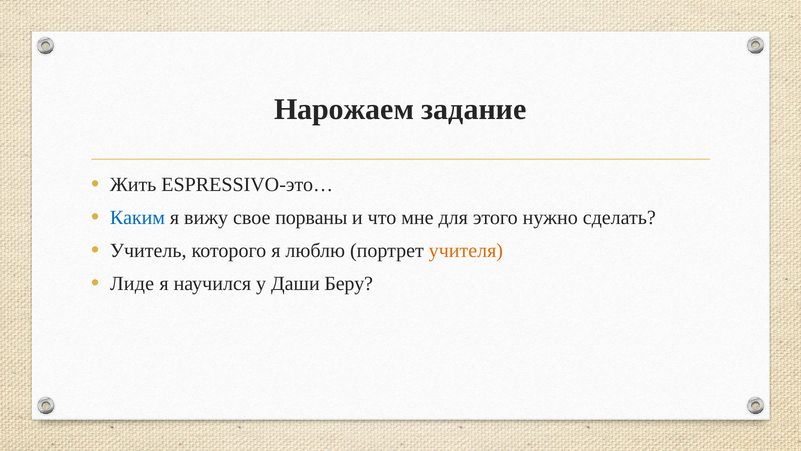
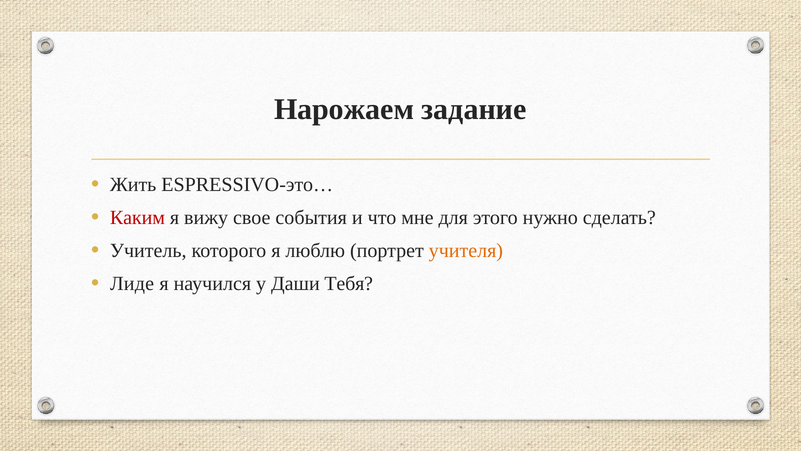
Каким colour: blue -> red
порваны: порваны -> события
Беру: Беру -> Тебя
